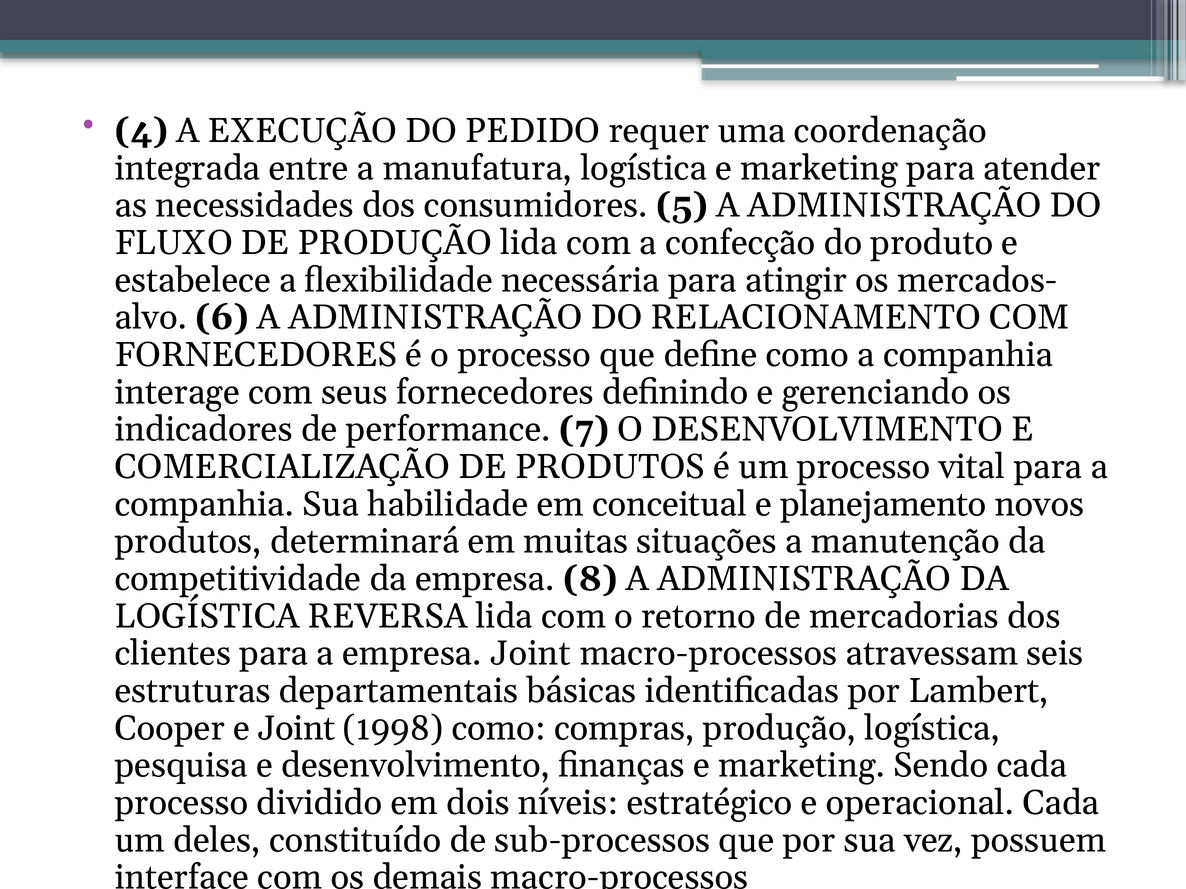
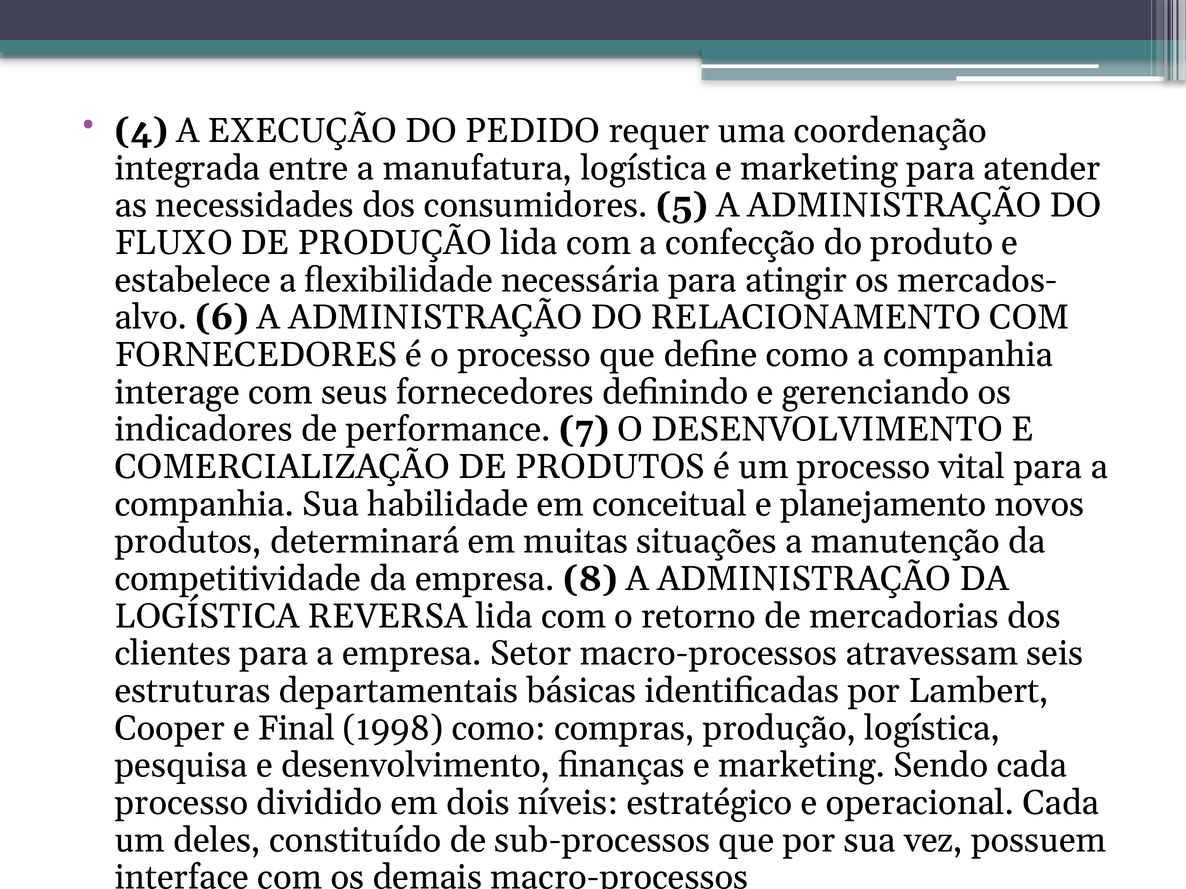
empresa Joint: Joint -> Setor
e Joint: Joint -> Final
